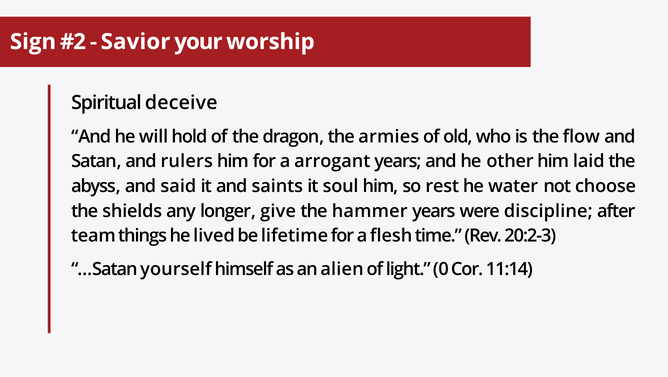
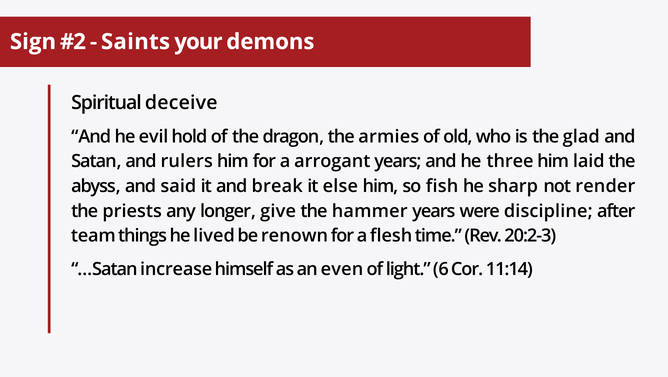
Savior: Savior -> Saints
worship: worship -> demons
will: will -> evil
flow: flow -> glad
other: other -> three
saints: saints -> break
soul: soul -> else
rest: rest -> fish
water: water -> sharp
choose: choose -> render
shields: shields -> priests
lifetime: lifetime -> renown
yourself: yourself -> increase
alien: alien -> even
0: 0 -> 6
